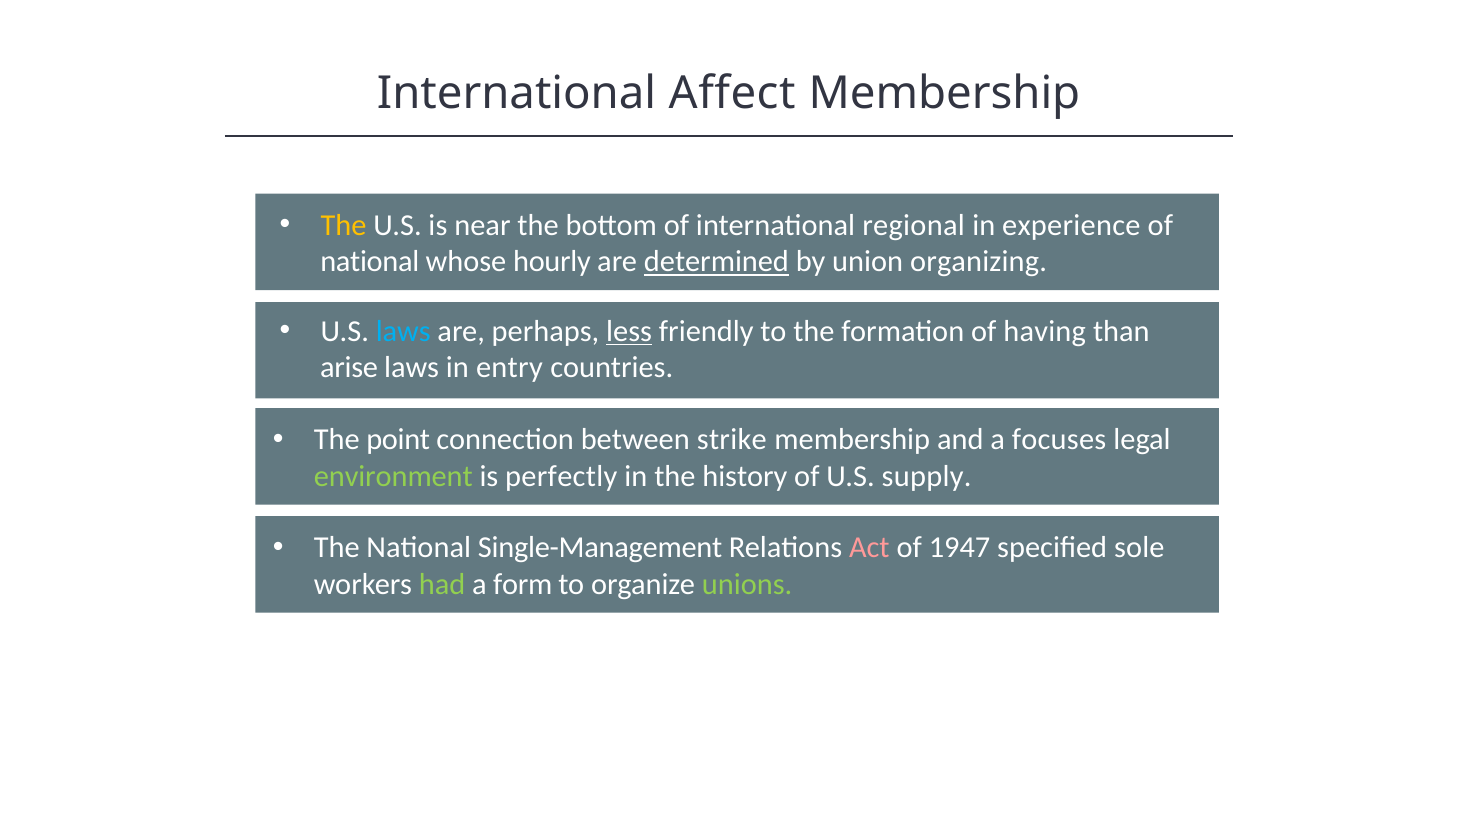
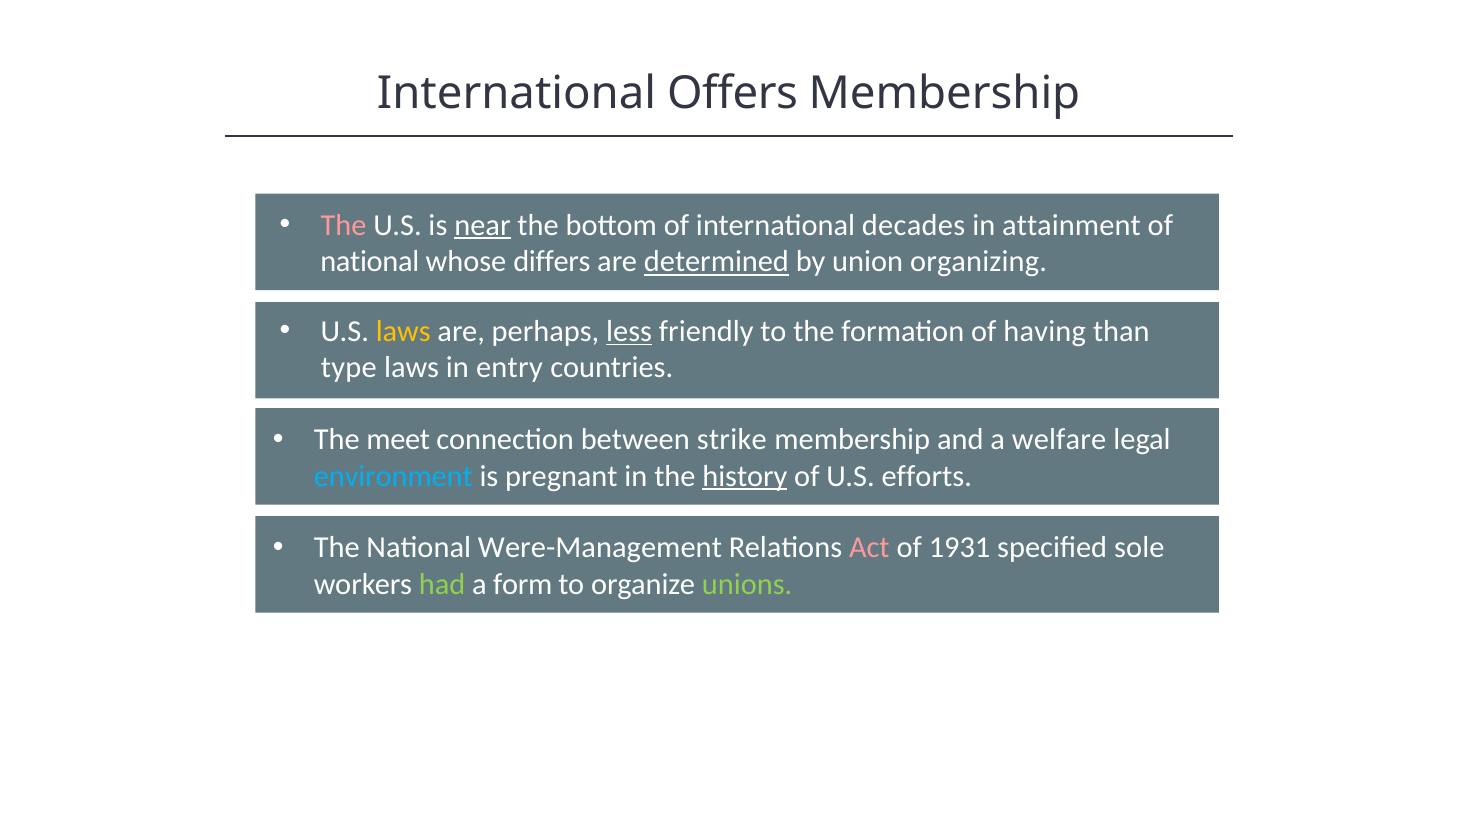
Affect: Affect -> Offers
The at (344, 225) colour: yellow -> pink
near underline: none -> present
regional: regional -> decades
experience: experience -> attainment
hourly: hourly -> differs
laws at (403, 332) colour: light blue -> yellow
arise: arise -> type
point: point -> meet
focuses: focuses -> welfare
environment colour: light green -> light blue
perfectly: perfectly -> pregnant
history underline: none -> present
supply: supply -> efforts
Single-Management: Single-Management -> Were-Management
1947: 1947 -> 1931
